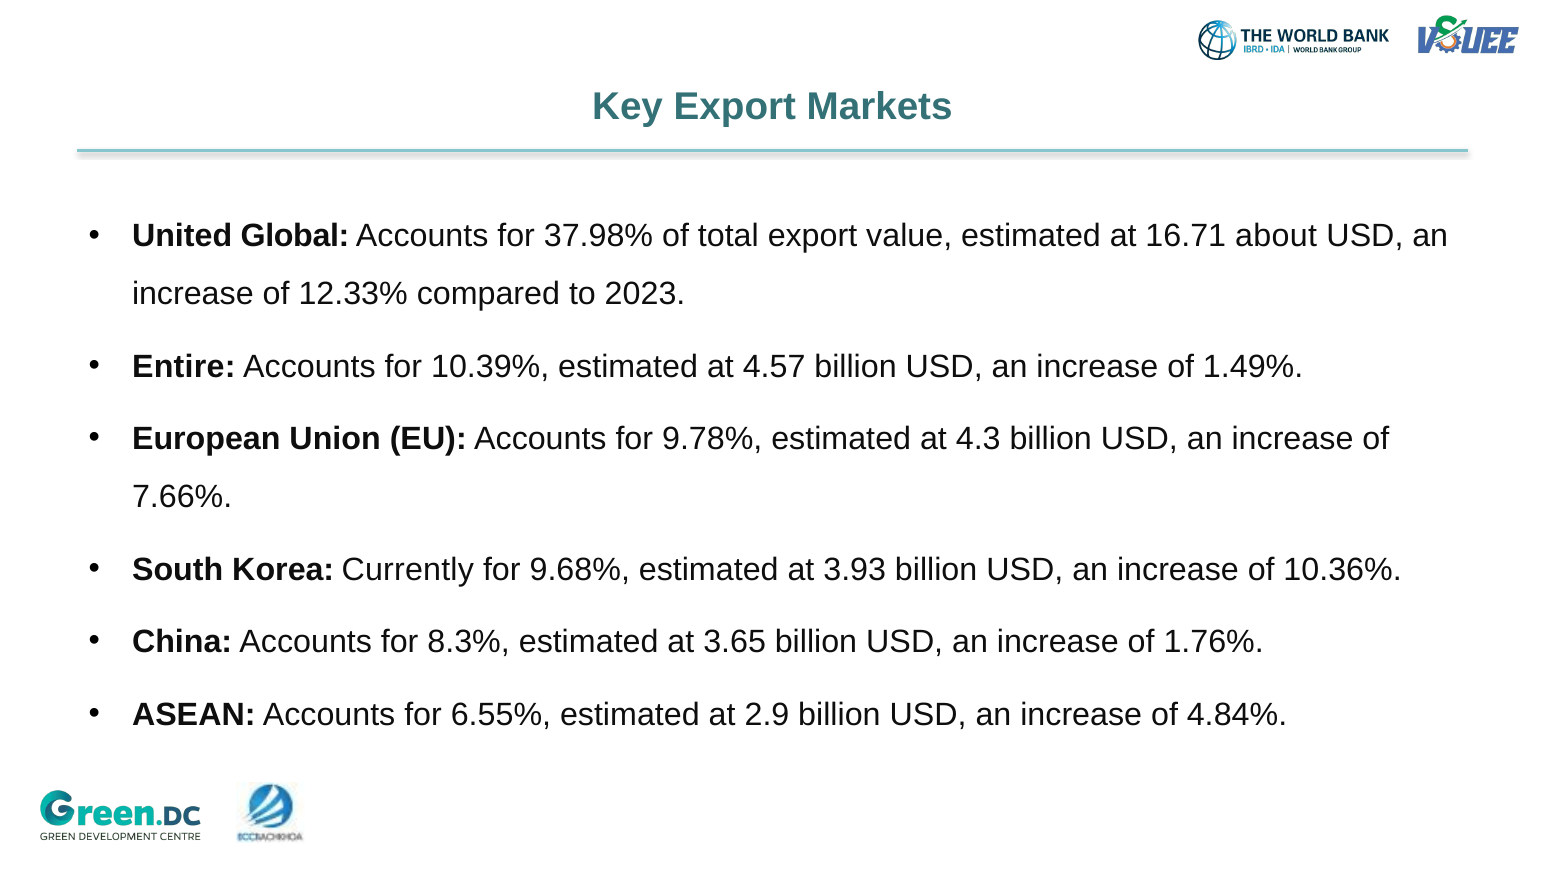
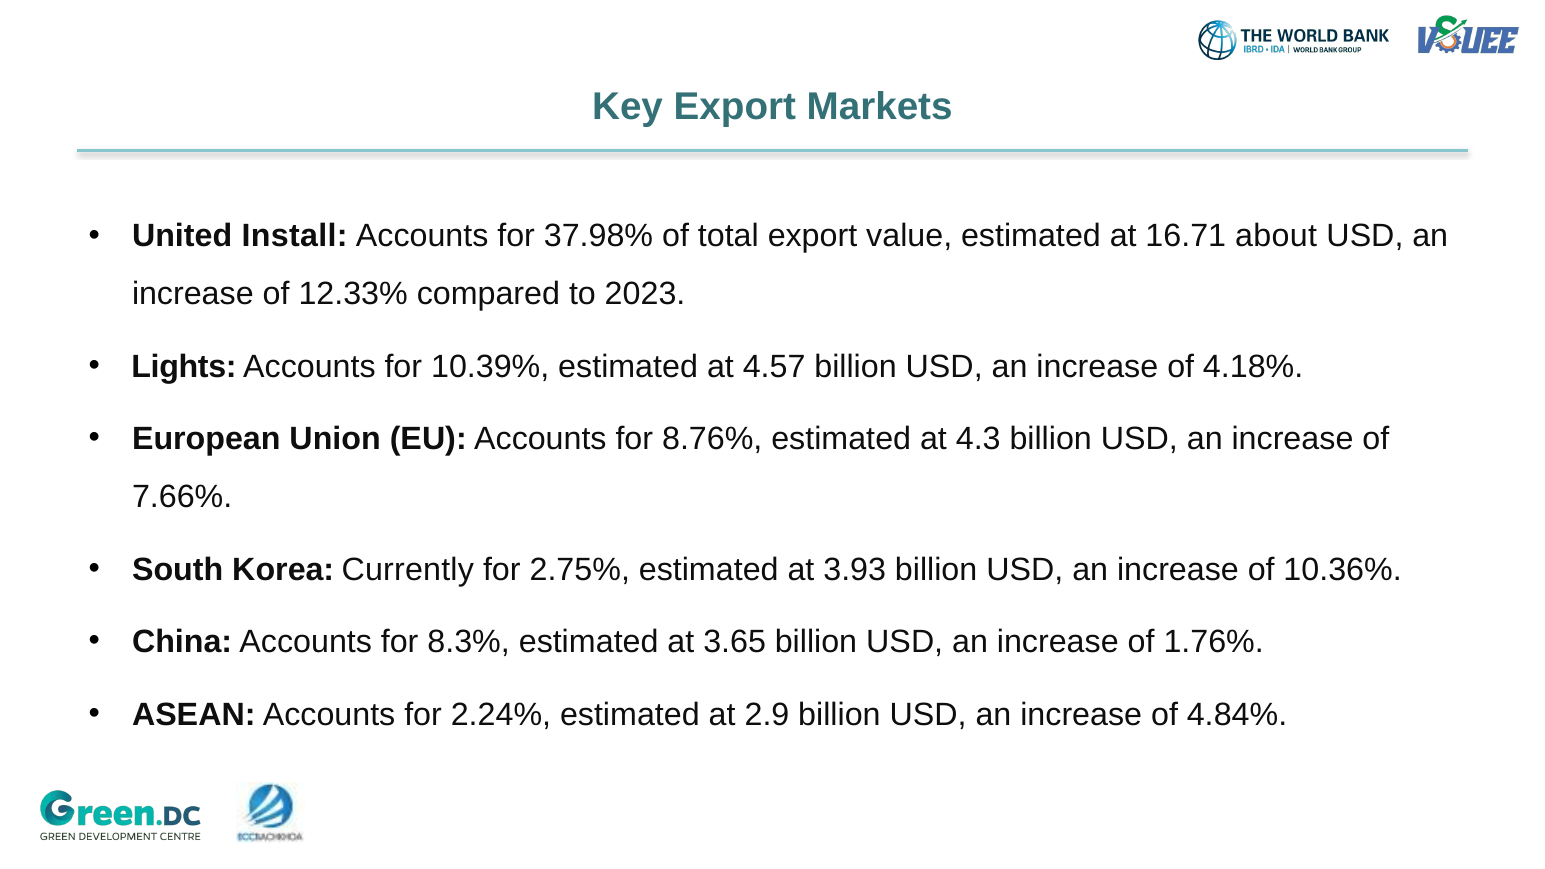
Global: Global -> Install
Entire: Entire -> Lights
1.49%: 1.49% -> 4.18%
9.78%: 9.78% -> 8.76%
9.68%: 9.68% -> 2.75%
6.55%: 6.55% -> 2.24%
